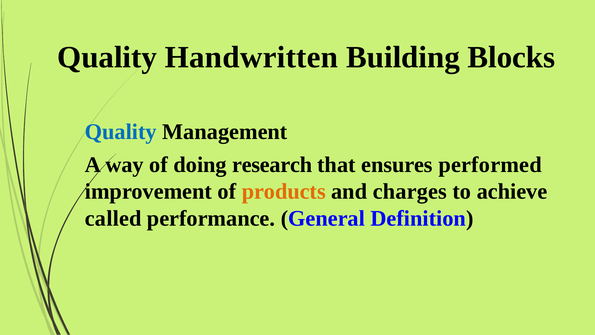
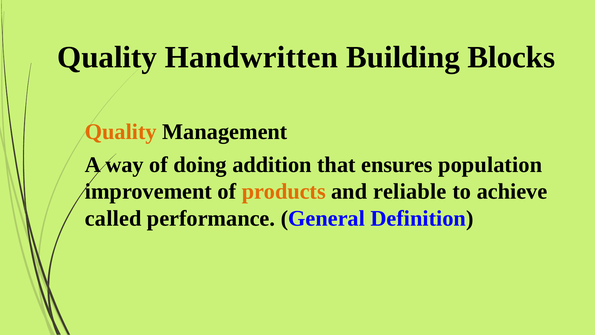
Quality at (121, 132) colour: blue -> orange
research: research -> addition
performed: performed -> population
charges: charges -> reliable
